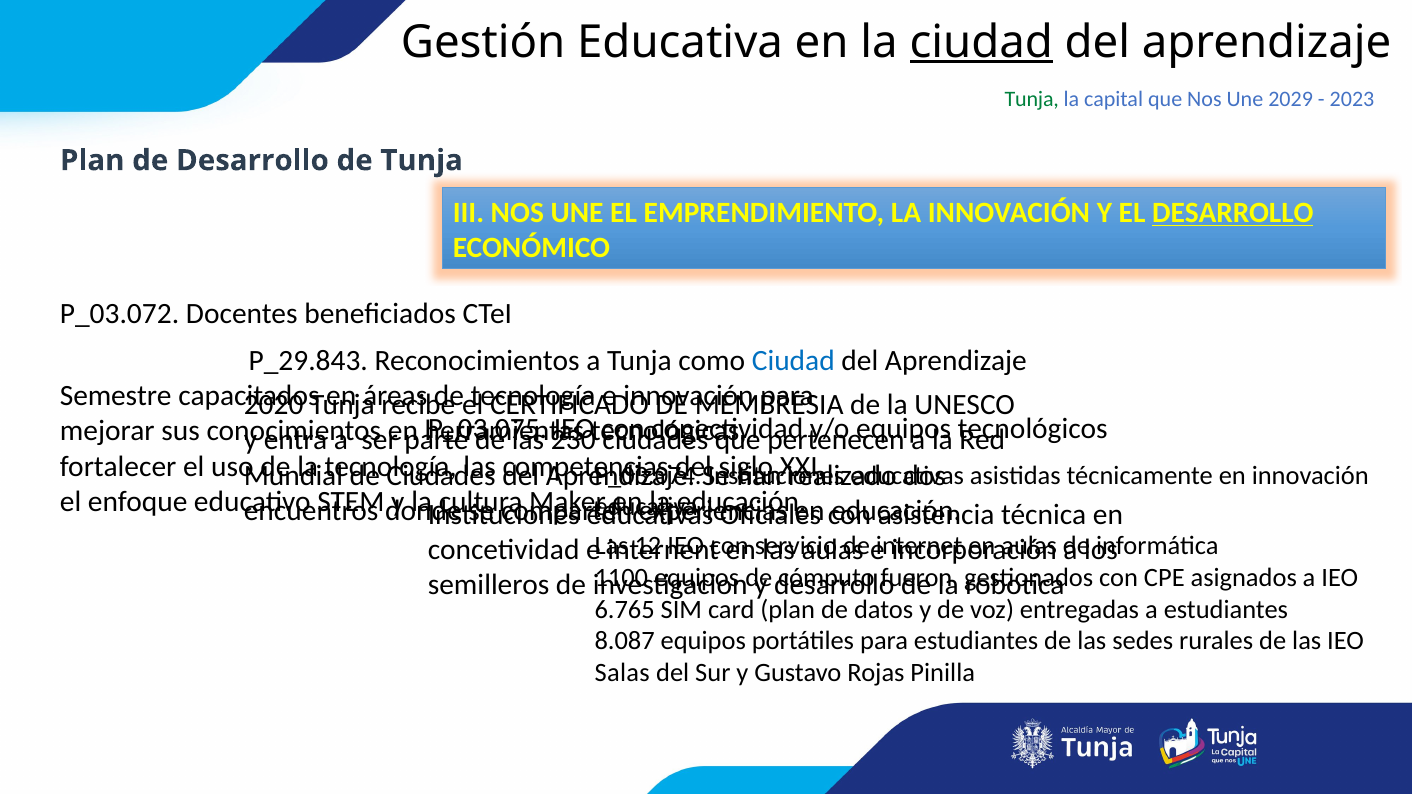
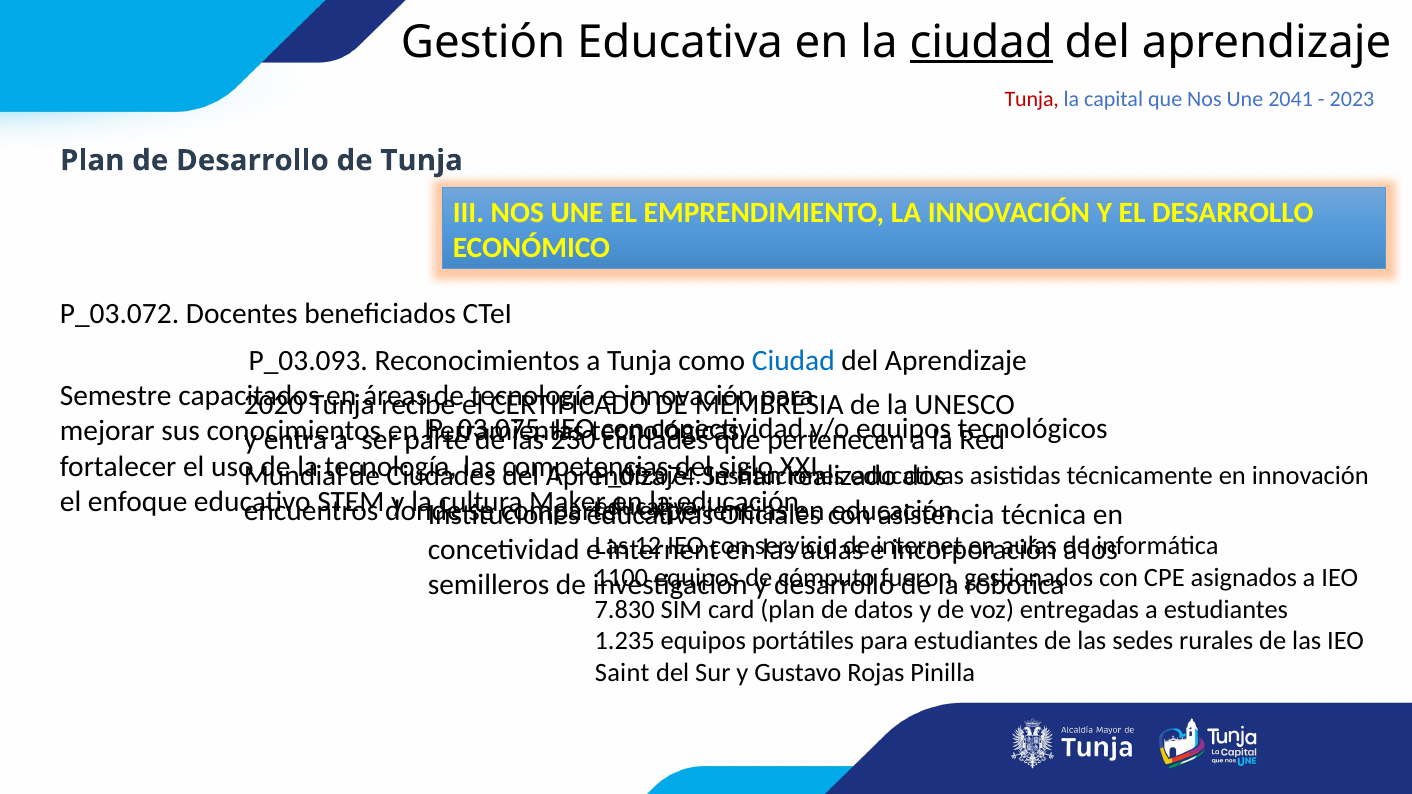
Tunja at (1032, 99) colour: green -> red
2029: 2029 -> 2041
DESARROLLO at (1233, 213) underline: present -> none
P_29.843: P_29.843 -> P_03.093
6.765: 6.765 -> 7.830
8.087: 8.087 -> 1.235
Salas: Salas -> Saint
